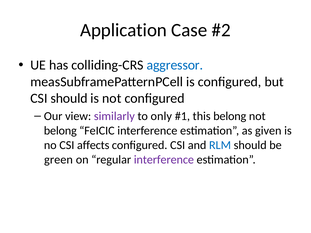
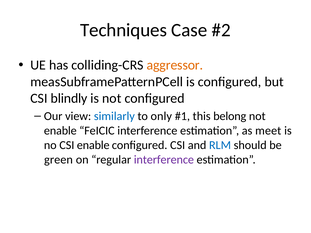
Application: Application -> Techniques
aggressor colour: blue -> orange
CSI should: should -> blindly
similarly colour: purple -> blue
belong at (60, 131): belong -> enable
given: given -> meet
CSI affects: affects -> enable
